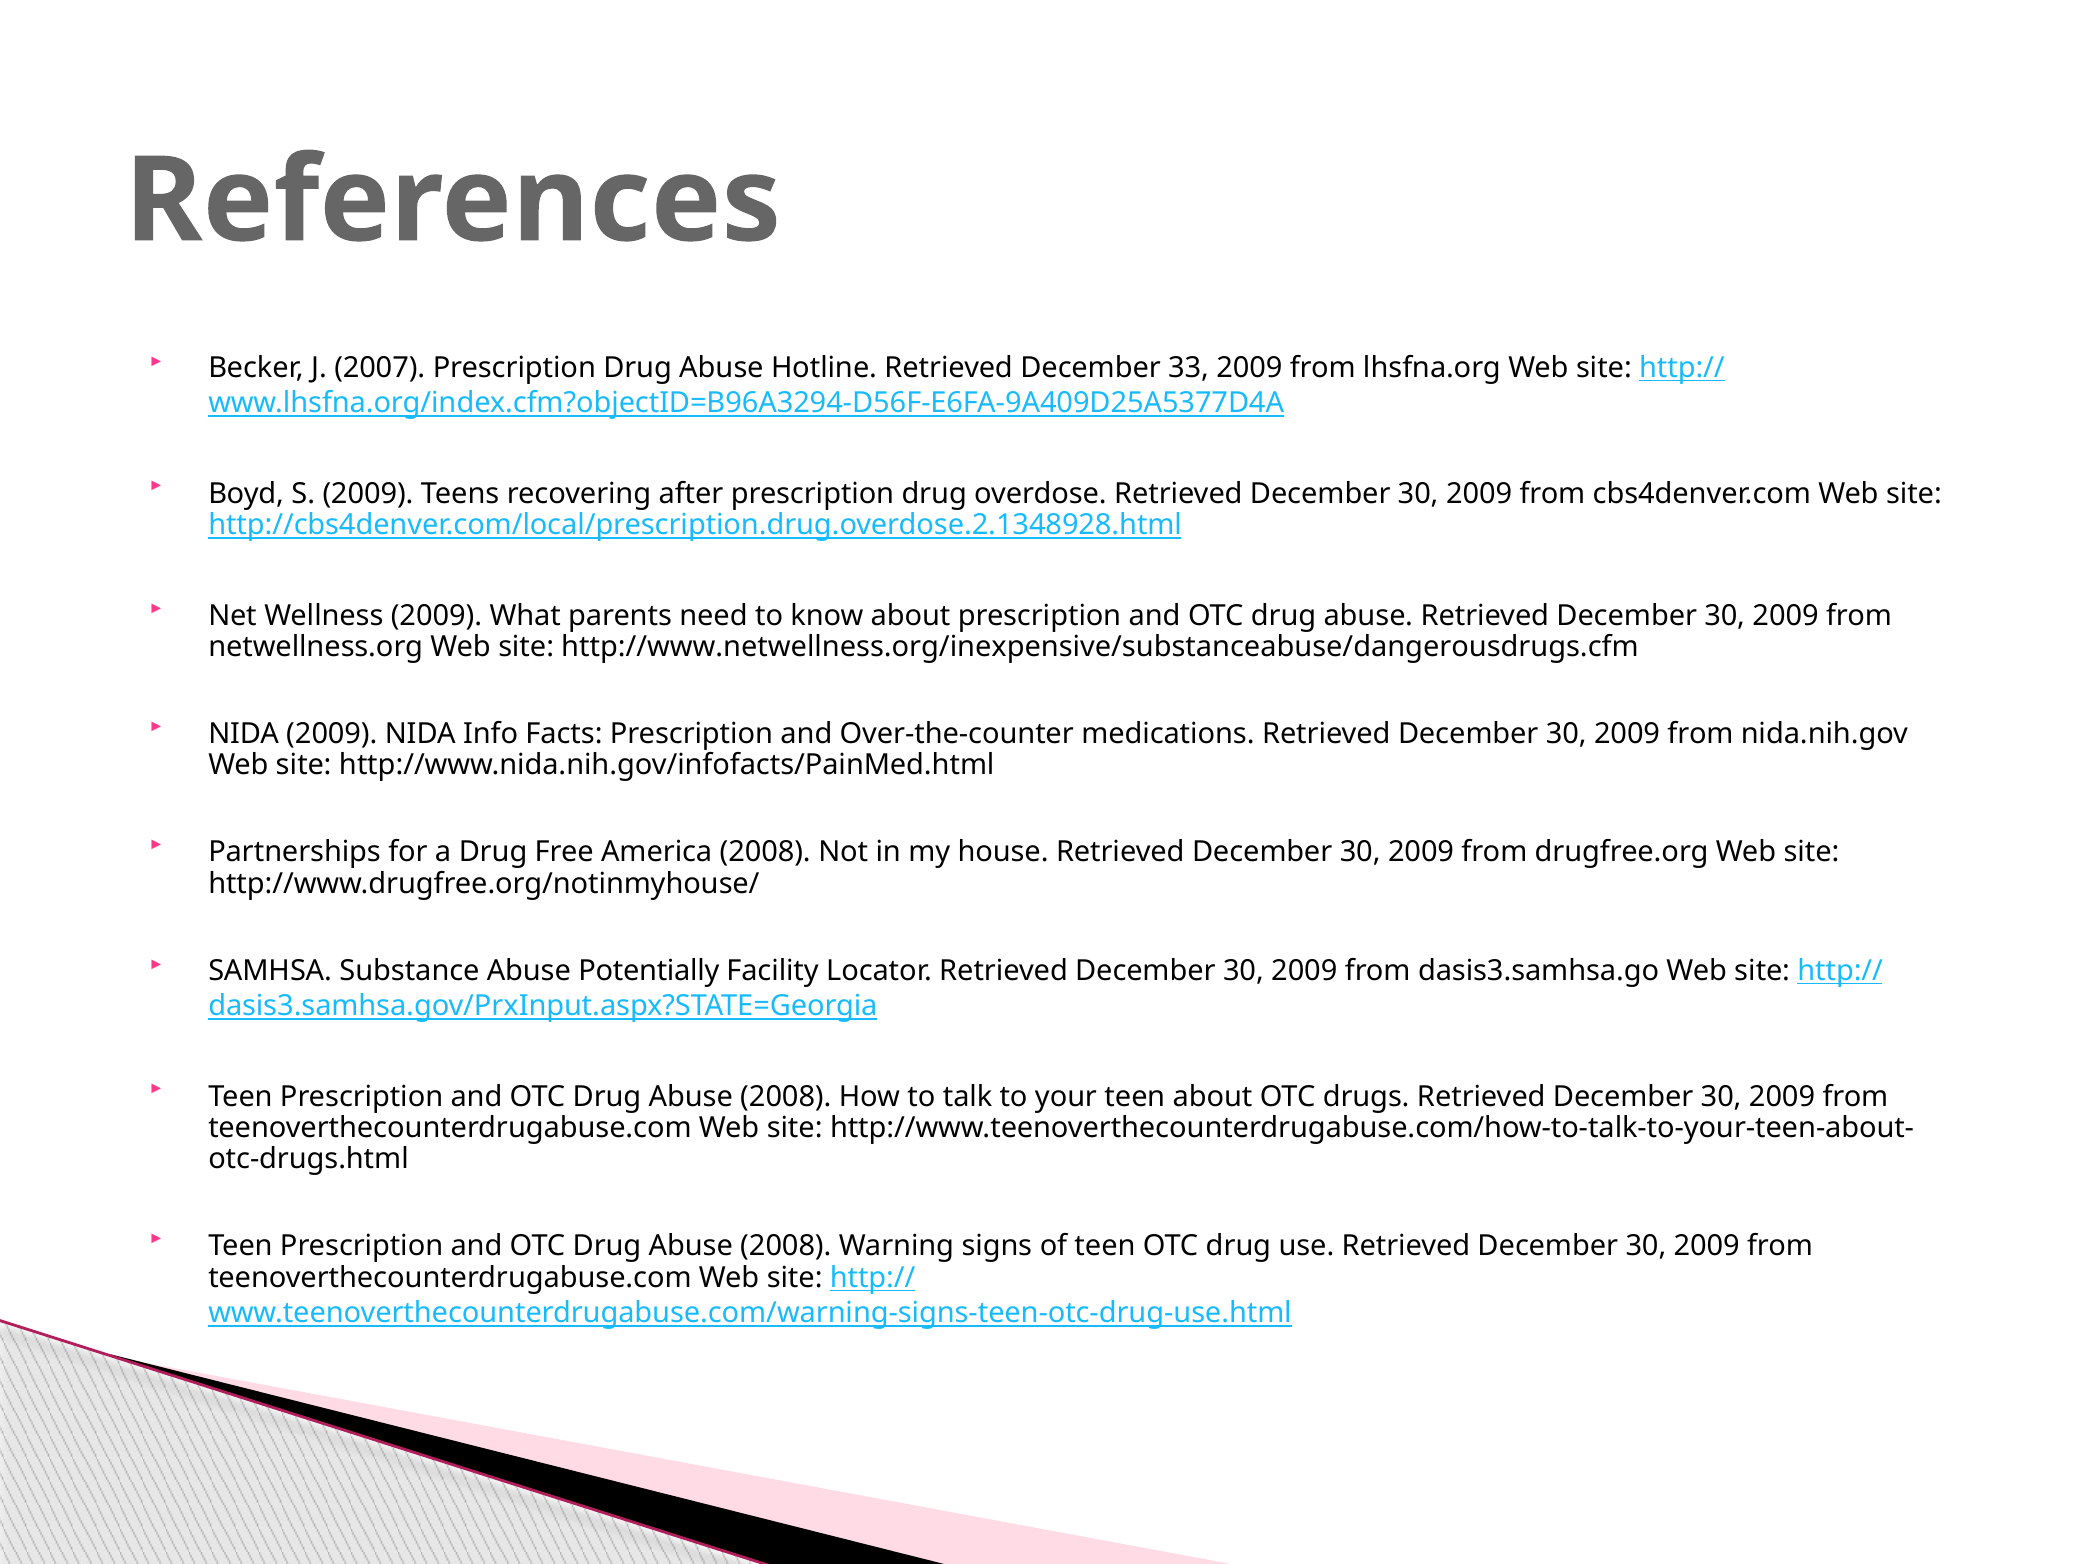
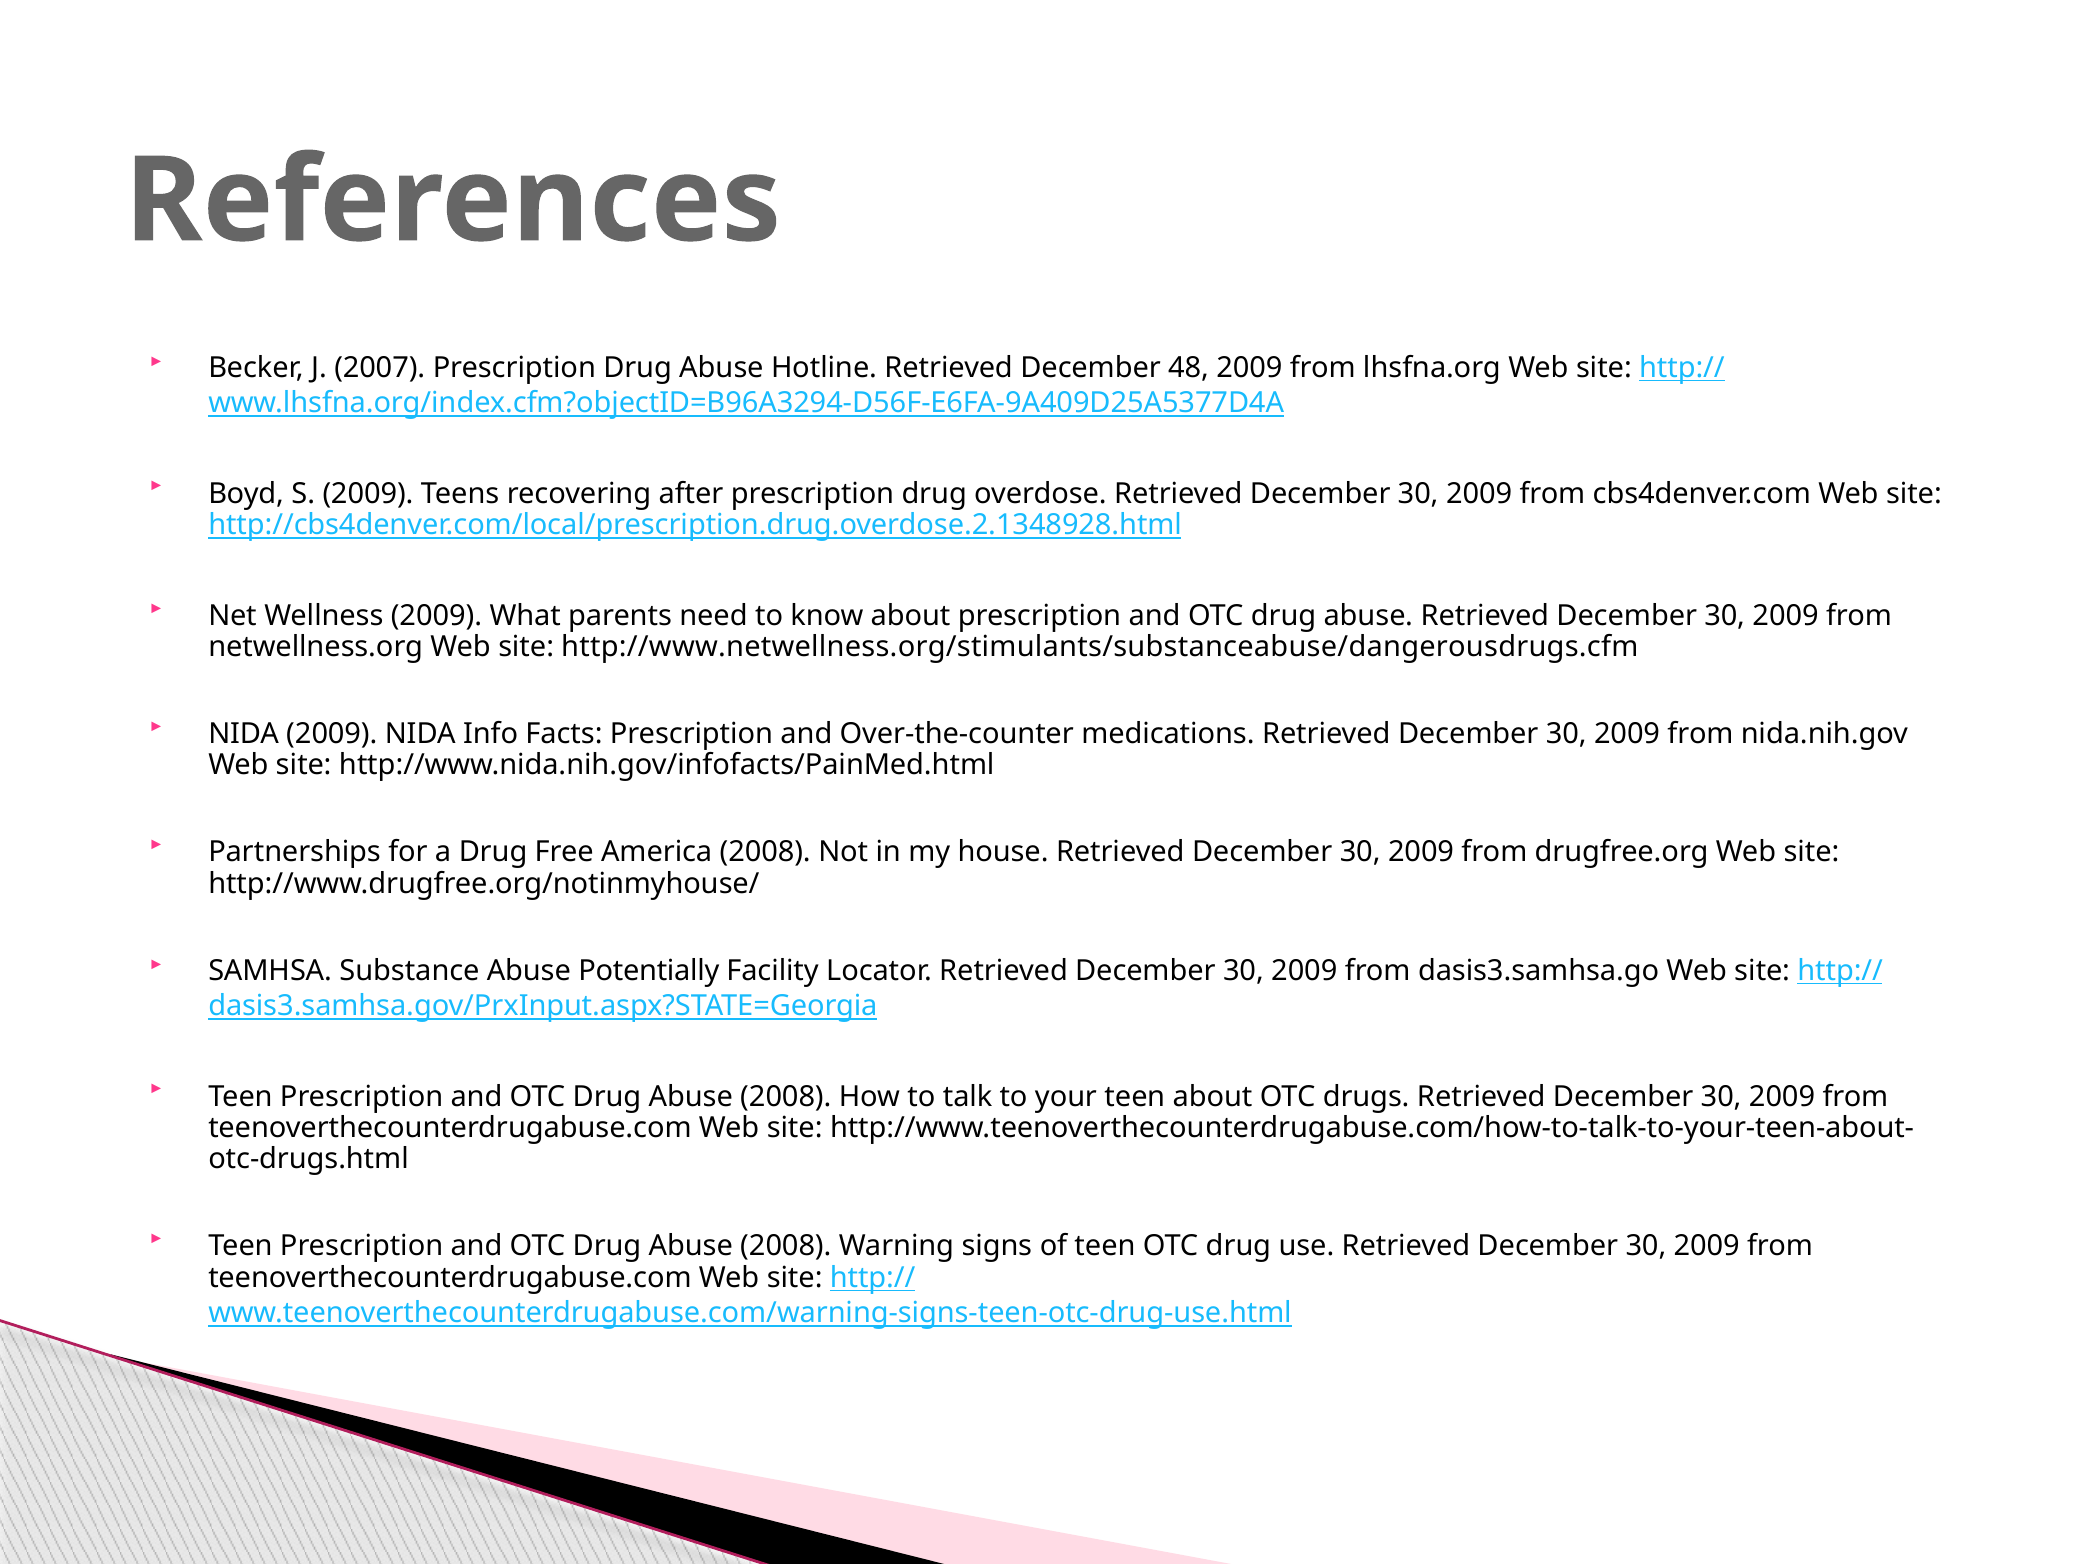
33: 33 -> 48
http://www.netwellness.org/inexpensive/substanceabuse/dangerousdrugs.cfm: http://www.netwellness.org/inexpensive/substanceabuse/dangerousdrugs.cfm -> http://www.netwellness.org/stimulants/substanceabuse/dangerousdrugs.cfm
